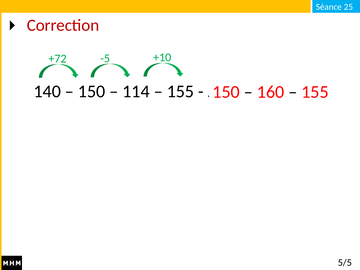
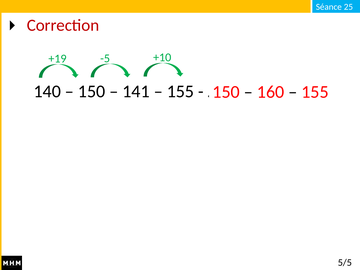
+72: +72 -> +19
114: 114 -> 141
